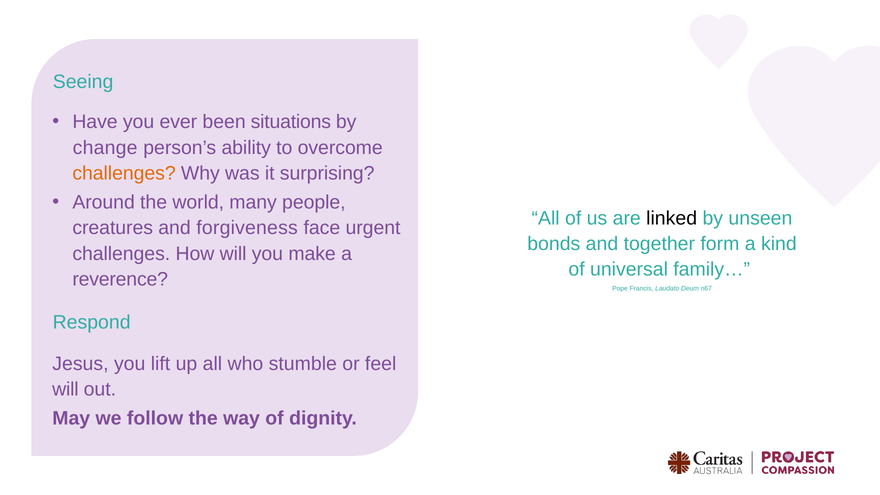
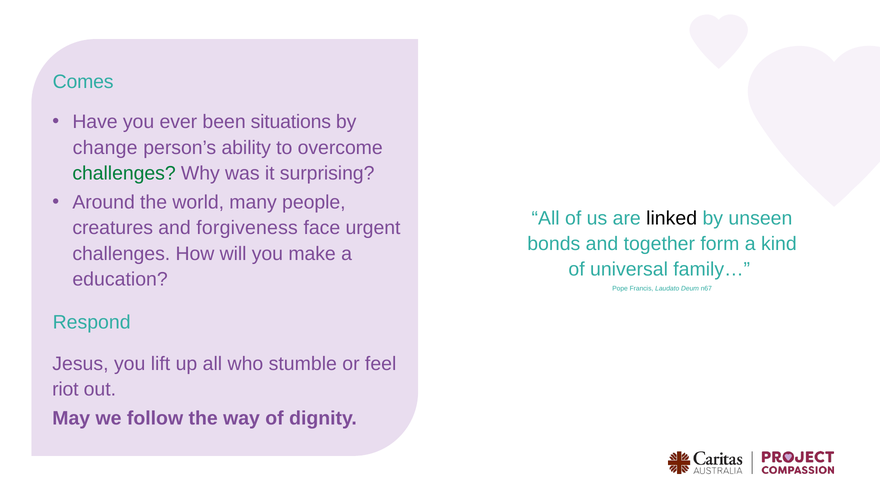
Seeing: Seeing -> Comes
challenges at (124, 173) colour: orange -> green
reverence: reverence -> education
will at (65, 390): will -> riot
